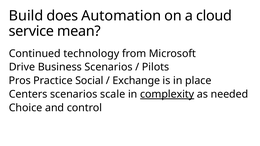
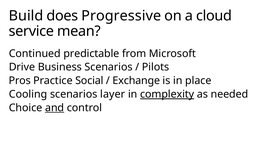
Automation: Automation -> Progressive
technology: technology -> predictable
Centers: Centers -> Cooling
scale: scale -> layer
and underline: none -> present
